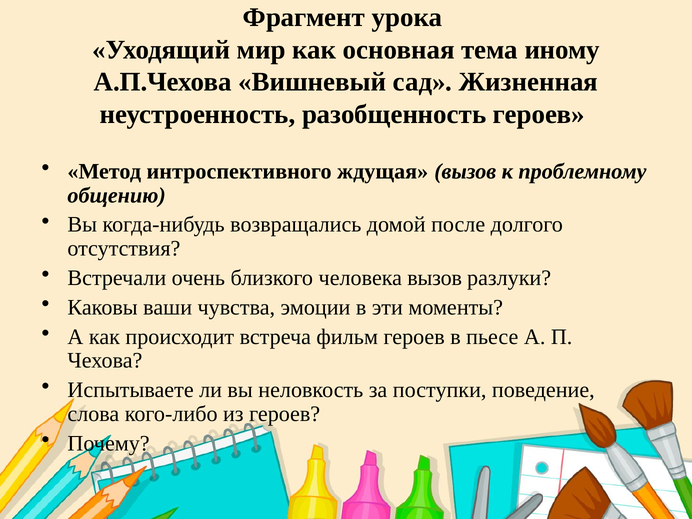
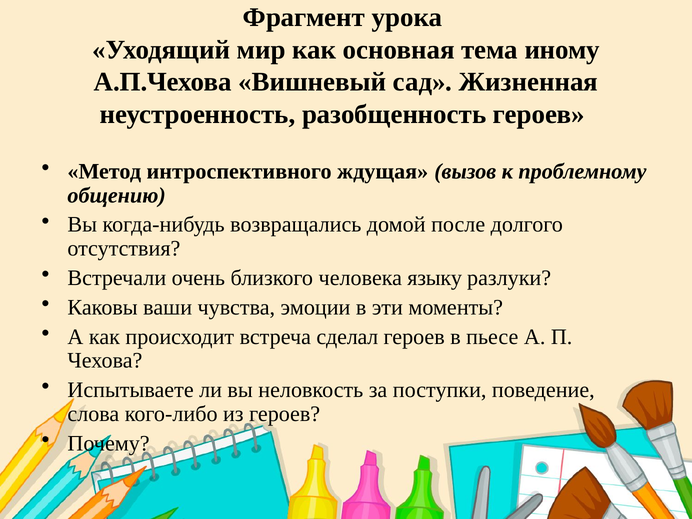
человека вызов: вызов -> языку
фильм: фильм -> сделал
